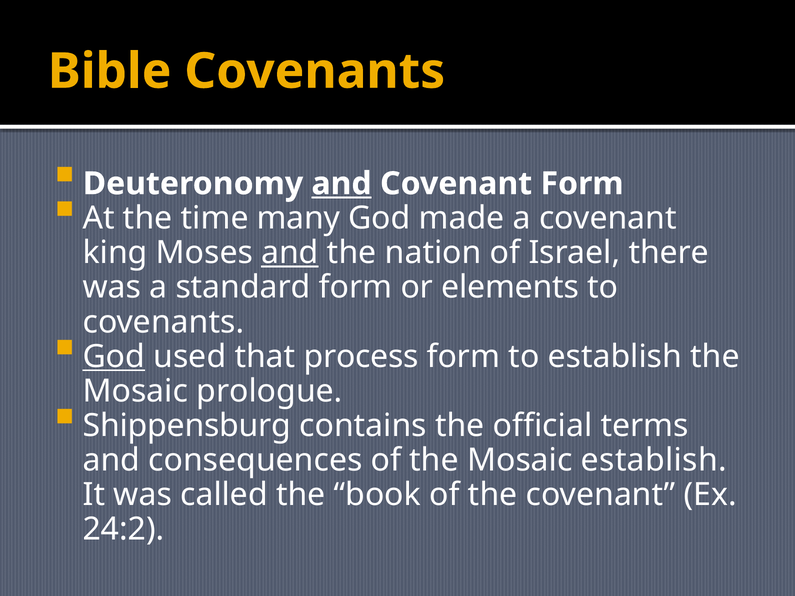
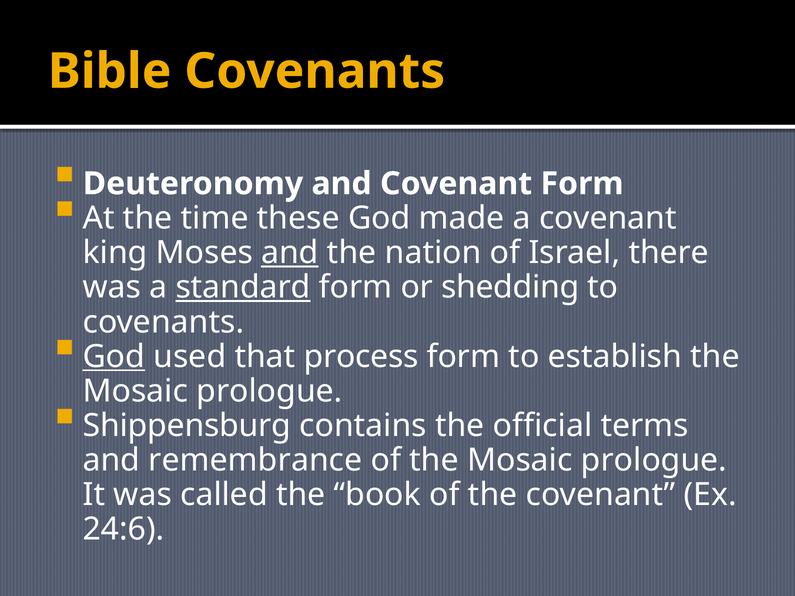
and at (342, 184) underline: present -> none
many: many -> these
standard underline: none -> present
elements: elements -> shedding
consequences: consequences -> remembrance
of the Mosaic establish: establish -> prologue
24:2: 24:2 -> 24:6
